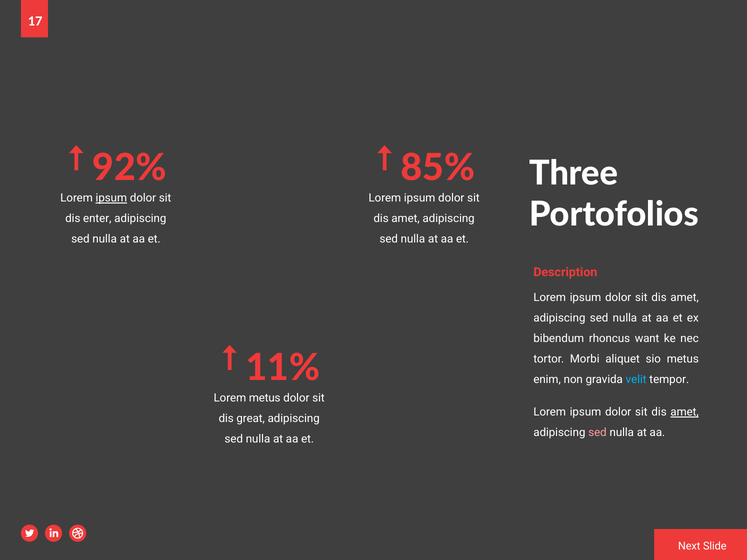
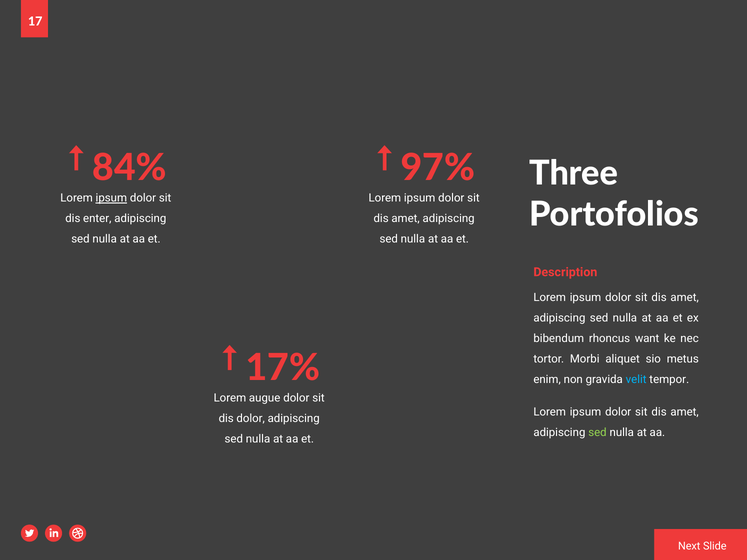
92%: 92% -> 84%
85%: 85% -> 97%
11%: 11% -> 17%
Lorem metus: metus -> augue
amet at (685, 412) underline: present -> none
dis great: great -> dolor
sed at (597, 433) colour: pink -> light green
